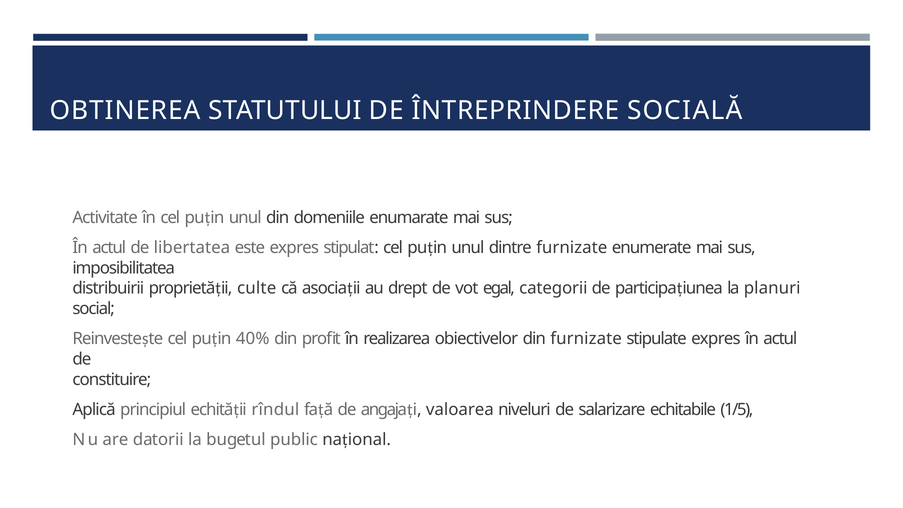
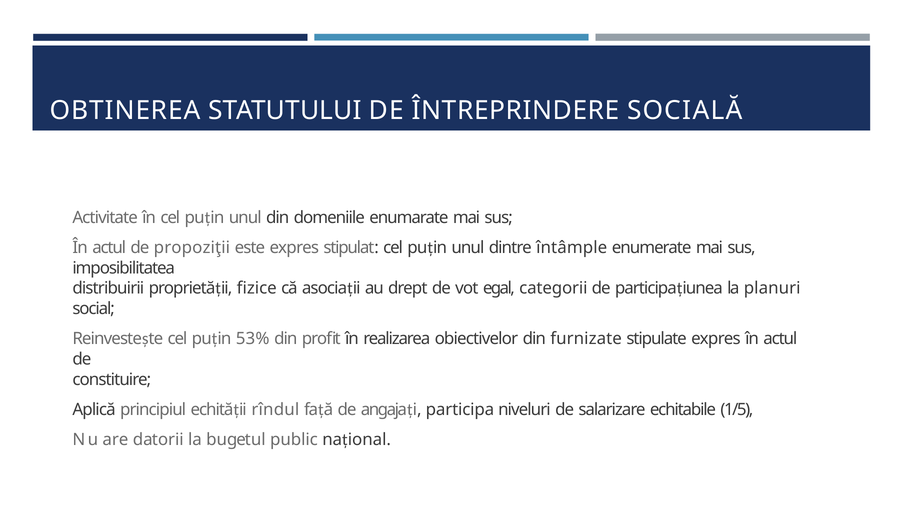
libertatea: libertatea -> propoziţii
dintre furnizate: furnizate -> întâmple
culte: culte -> fizice
40%: 40% -> 53%
valoarea at (460, 409): valoarea -> participa
